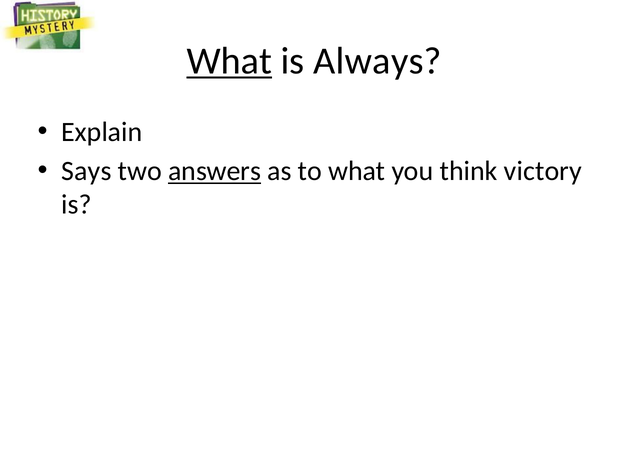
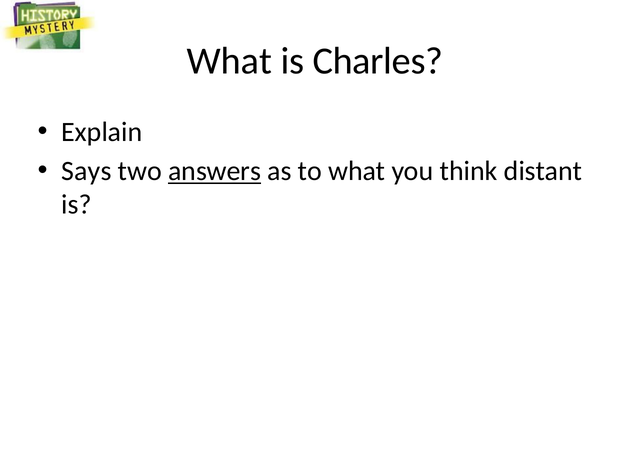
What at (229, 61) underline: present -> none
Always: Always -> Charles
victory: victory -> distant
